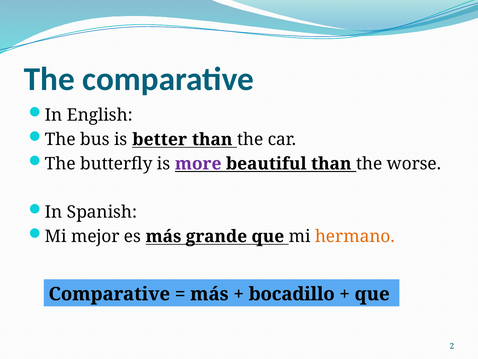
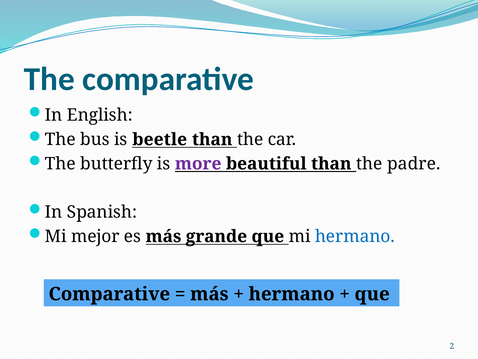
better: better -> beetle
worse: worse -> padre
hermano at (355, 236) colour: orange -> blue
bocadillo at (292, 294): bocadillo -> hermano
